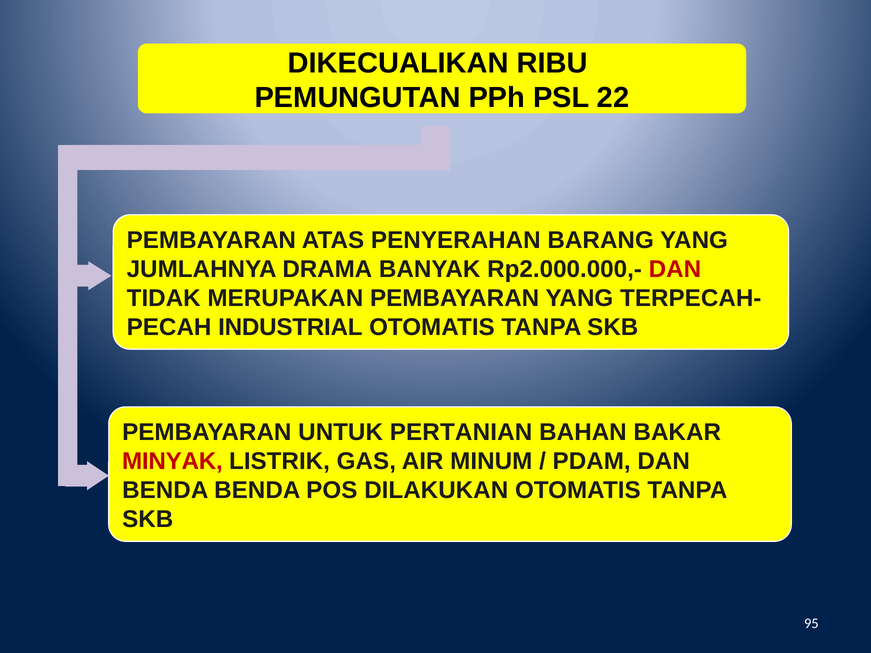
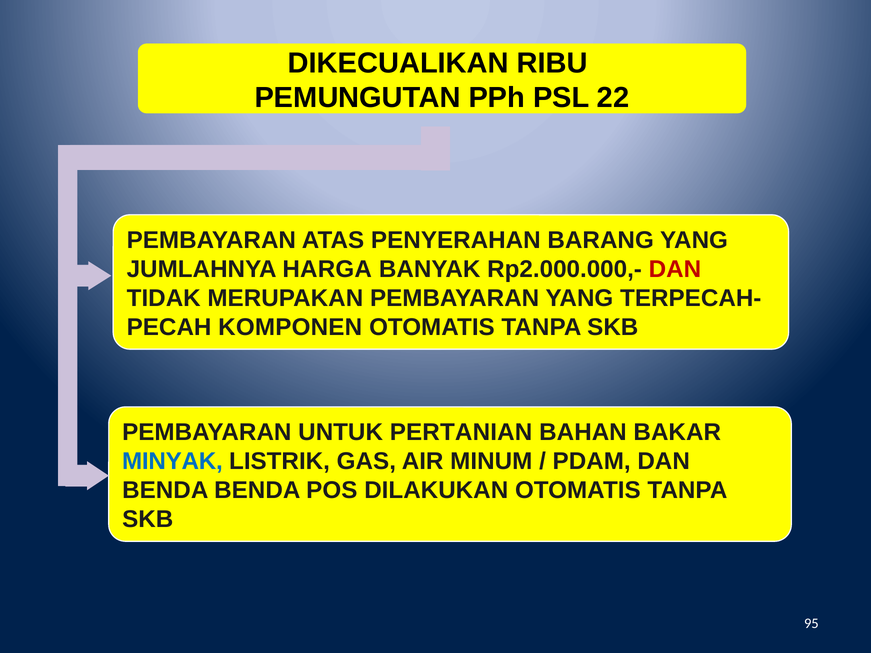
DRAMA: DRAMA -> HARGA
INDUSTRIAL: INDUSTRIAL -> KOMPONEN
MINYAK colour: red -> blue
